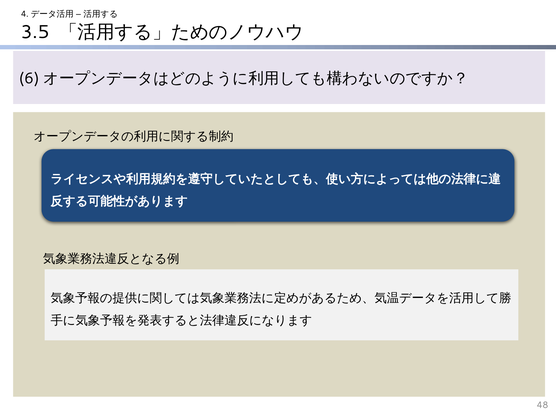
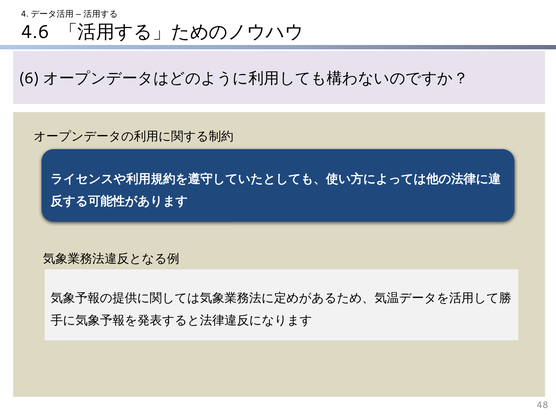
3.5: 3.5 -> 4.6
